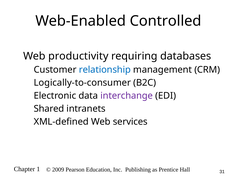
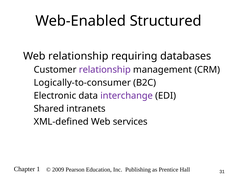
Controlled: Controlled -> Structured
Web productivity: productivity -> relationship
relationship at (105, 70) colour: blue -> purple
